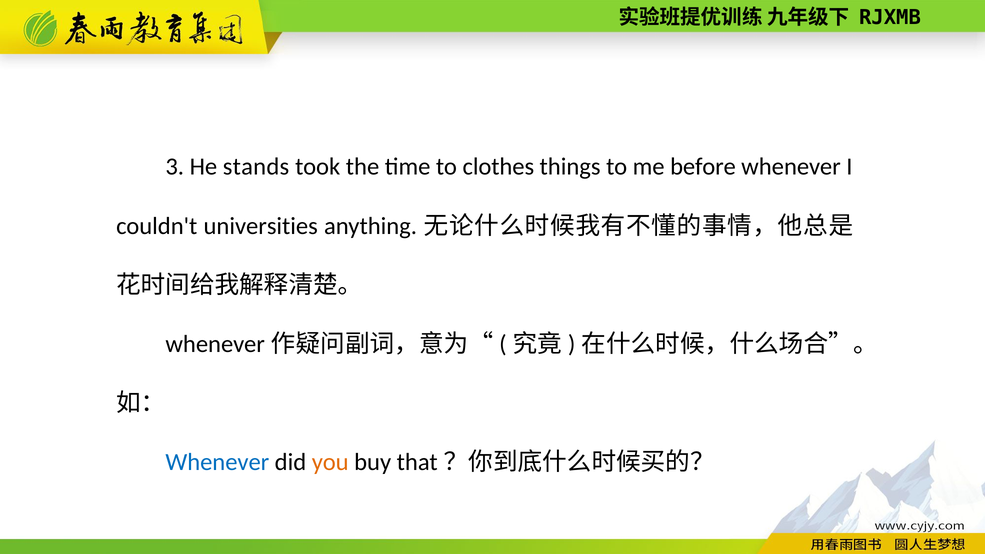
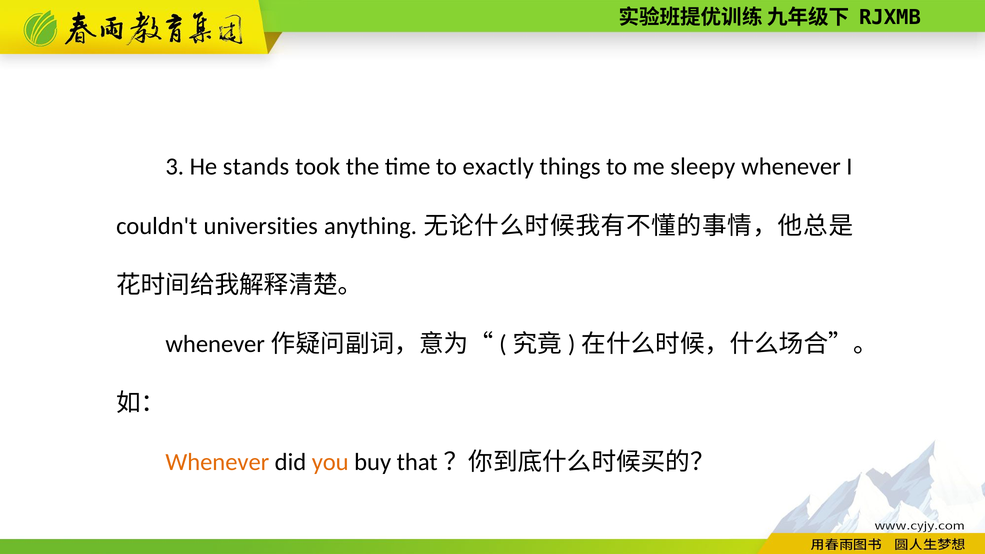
clothes: clothes -> exactly
before: before -> sleepy
Whenever at (217, 462) colour: blue -> orange
